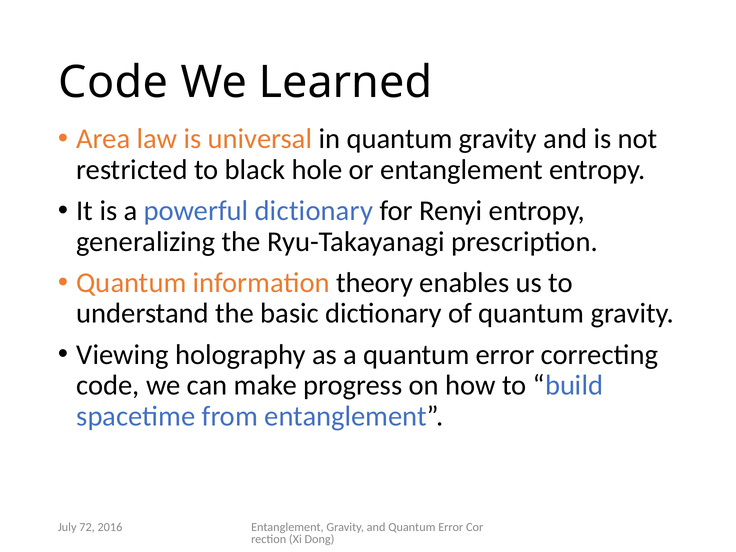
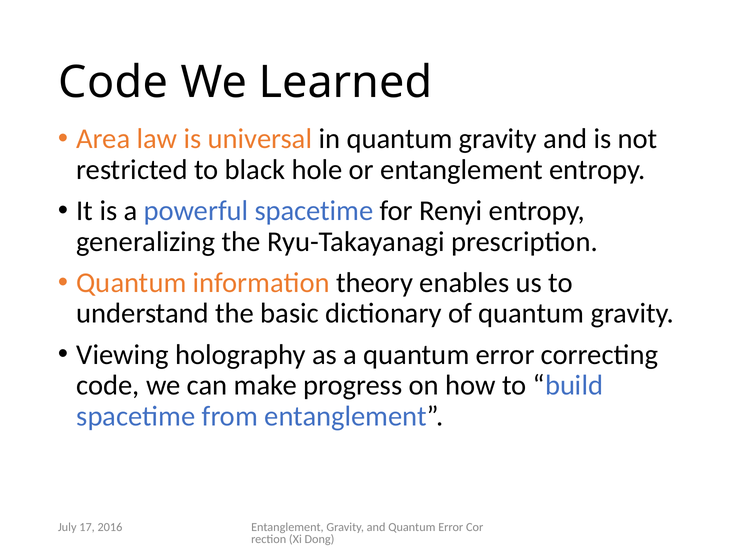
powerful dictionary: dictionary -> spacetime
72: 72 -> 17
